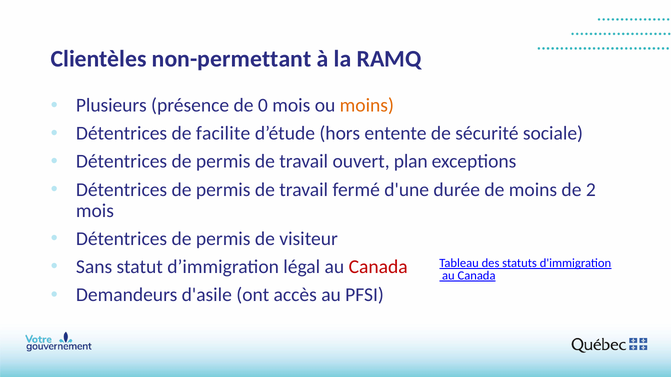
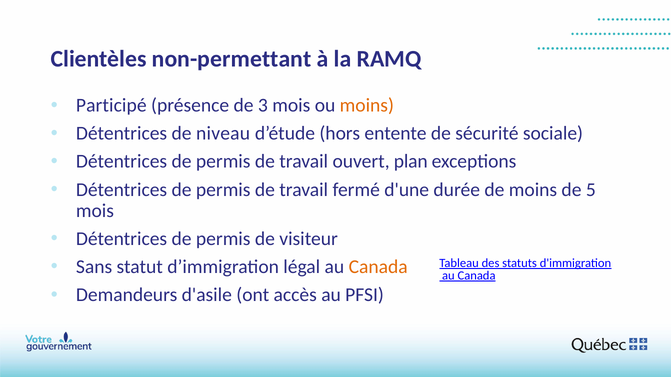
Plusieurs: Plusieurs -> Participé
0: 0 -> 3
facilite: facilite -> niveau
2: 2 -> 5
Canada at (378, 267) colour: red -> orange
